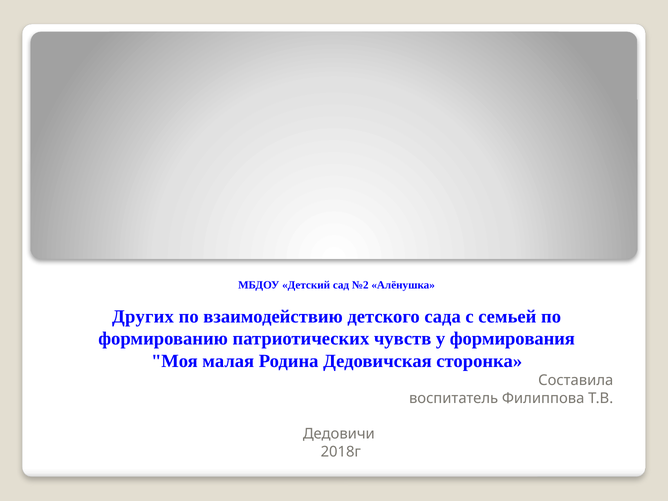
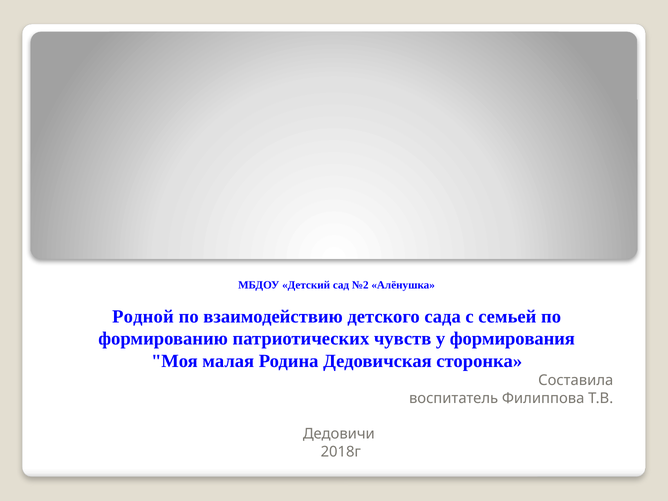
Других: Других -> Родной
